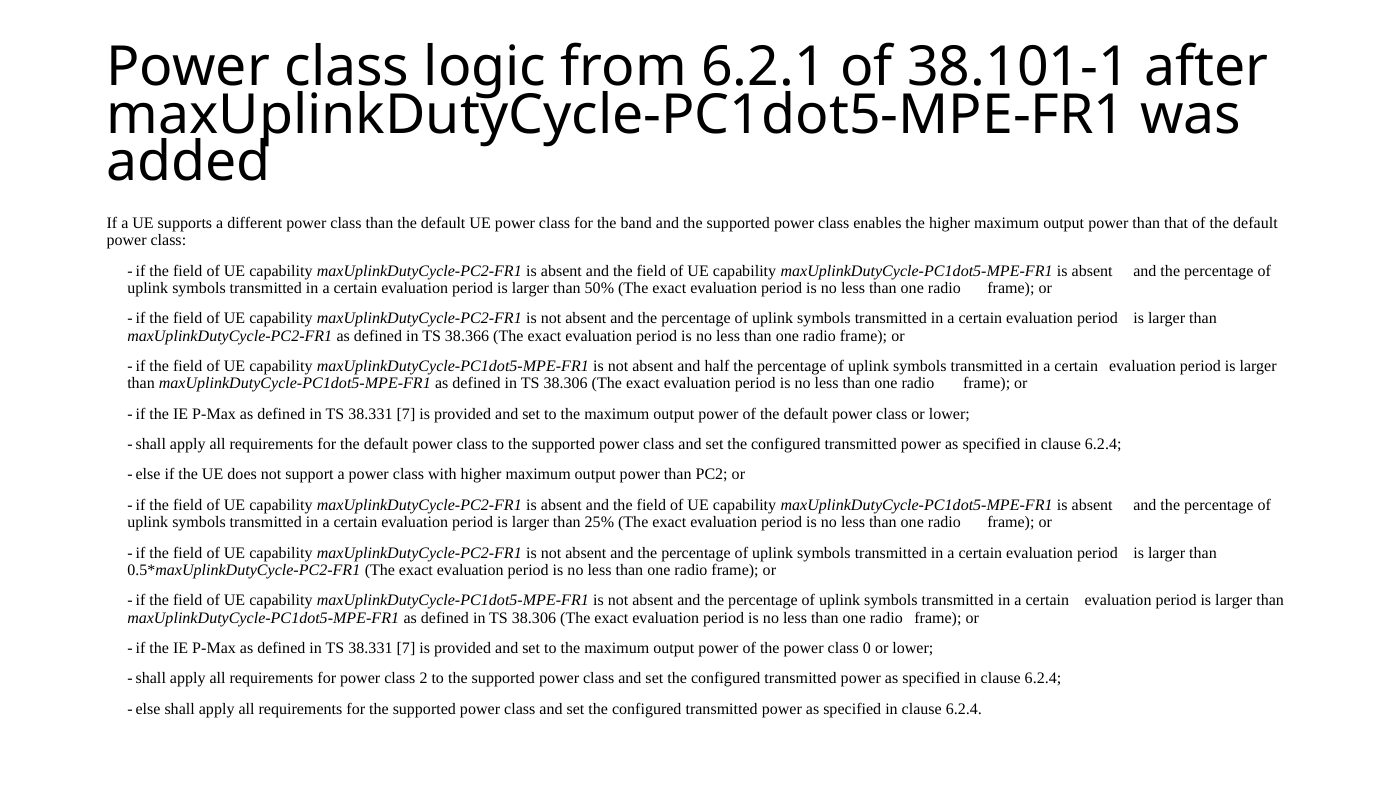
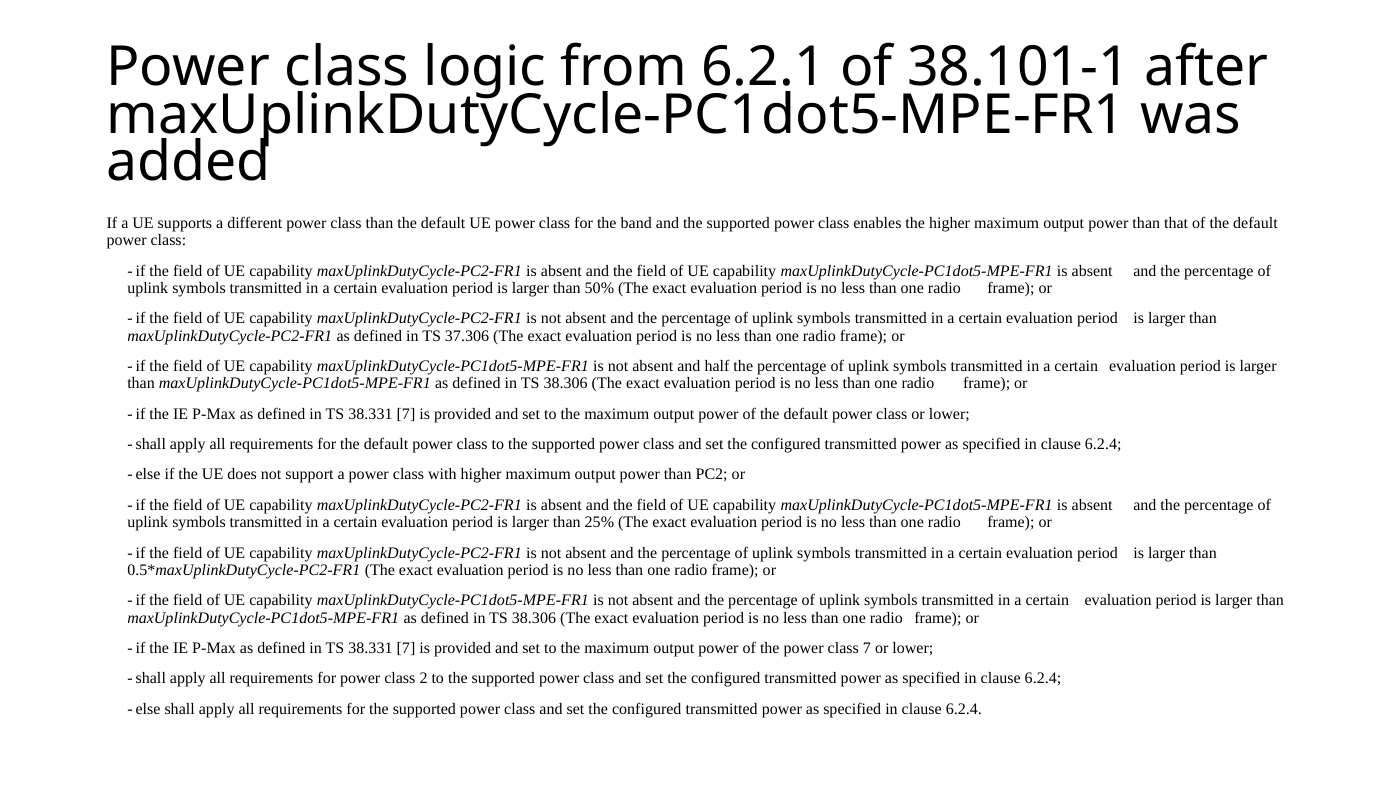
38.366: 38.366 -> 37.306
class 0: 0 -> 7
